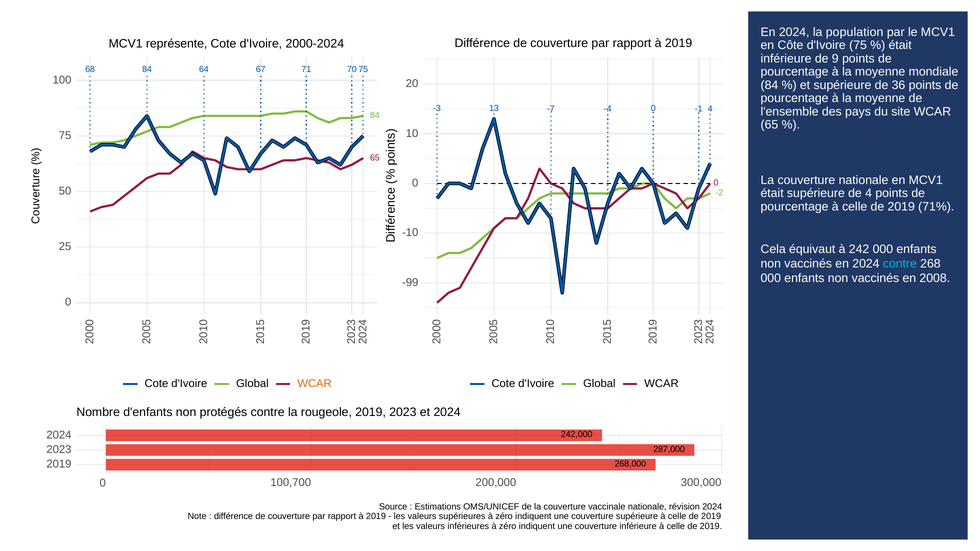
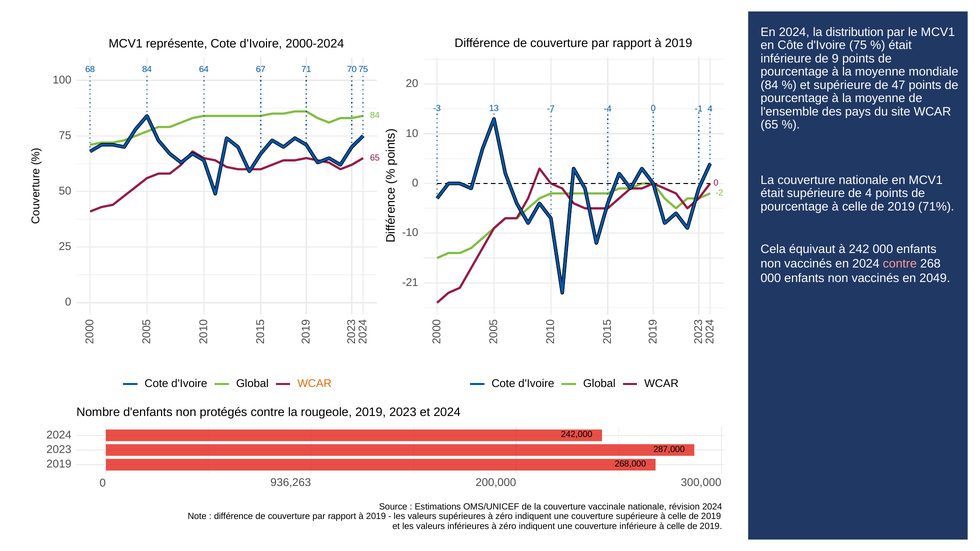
population: population -> distribution
36: 36 -> 47
contre at (900, 264) colour: light blue -> pink
2008: 2008 -> 2049
-99: -99 -> -21
100,700: 100,700 -> 936,263
